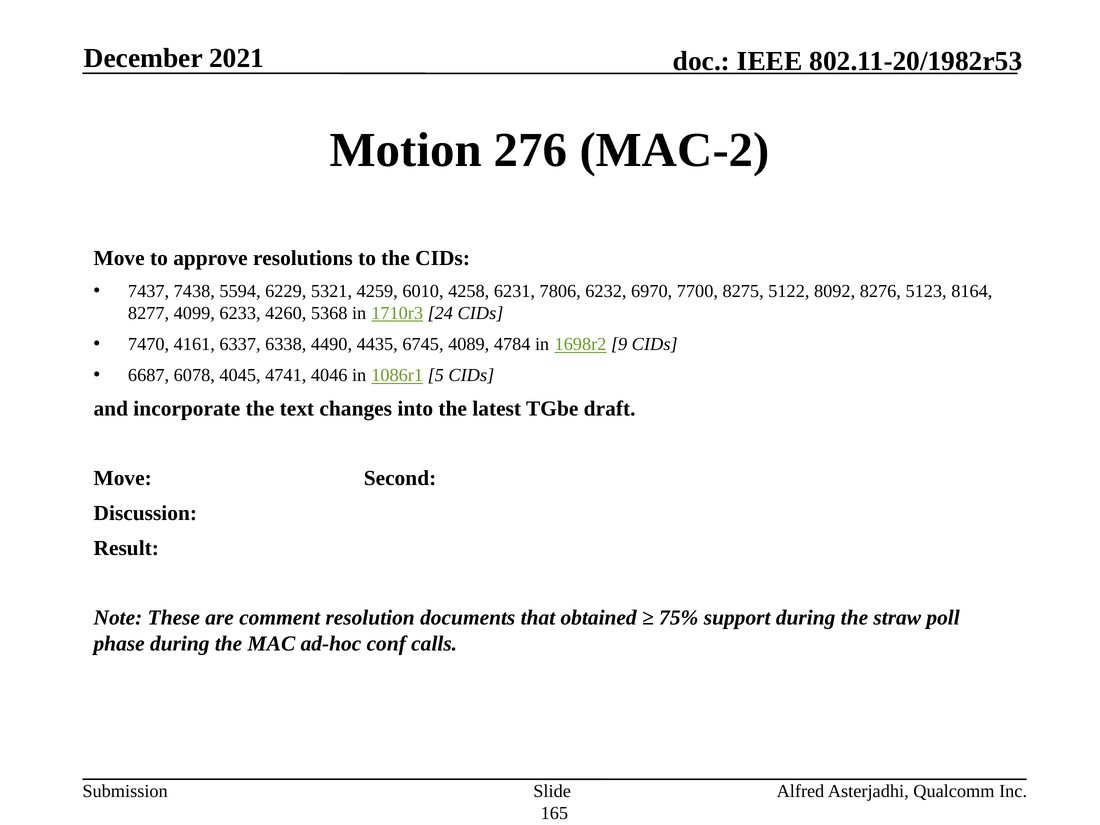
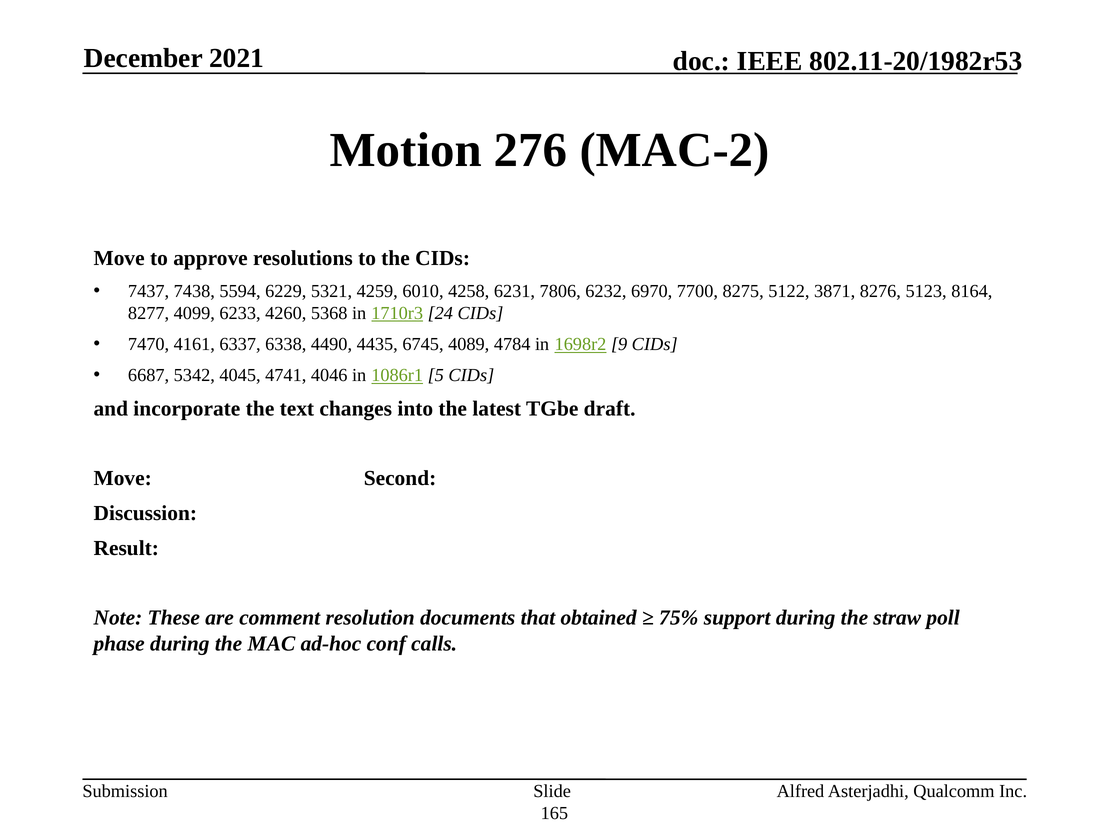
8092: 8092 -> 3871
6078: 6078 -> 5342
